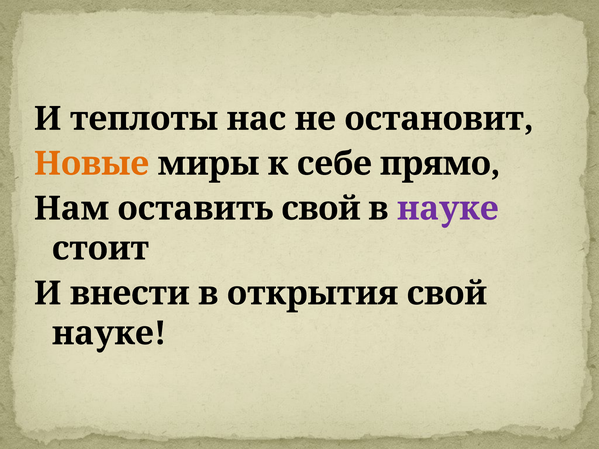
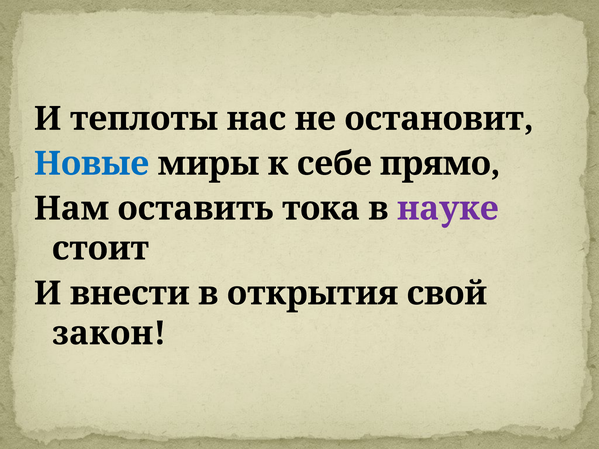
Новые colour: orange -> blue
оставить свой: свой -> тока
науке at (109, 333): науке -> закон
